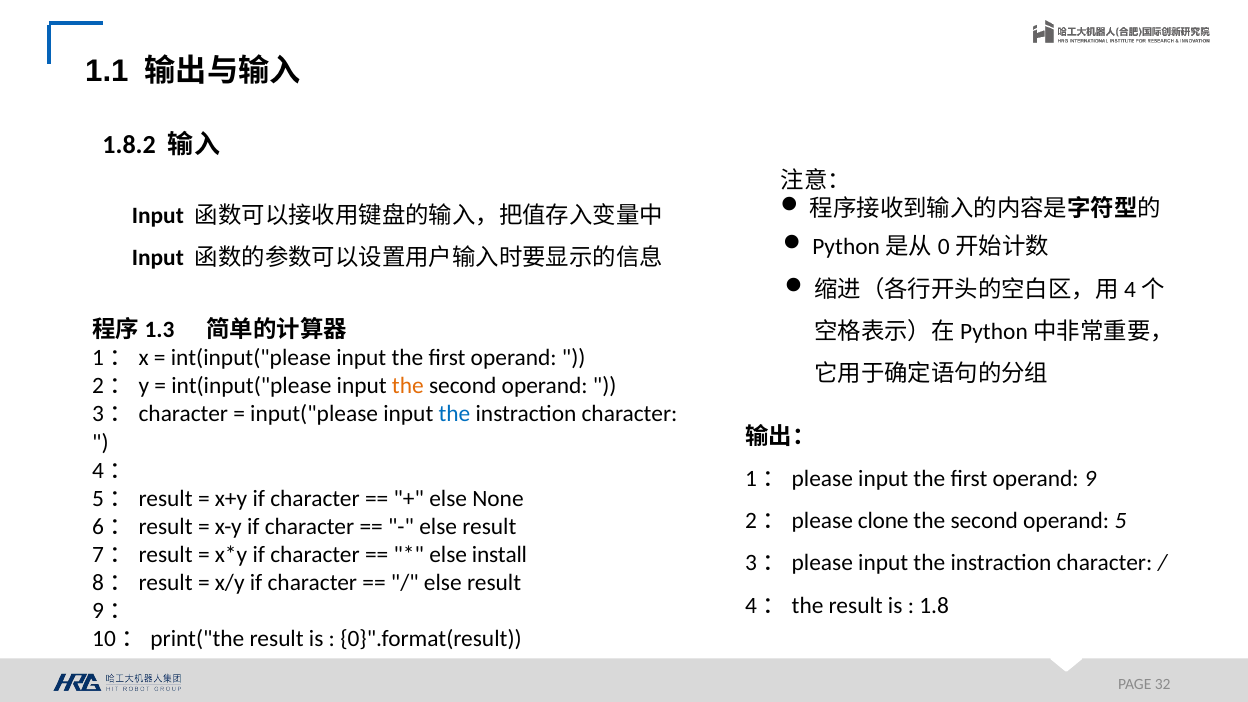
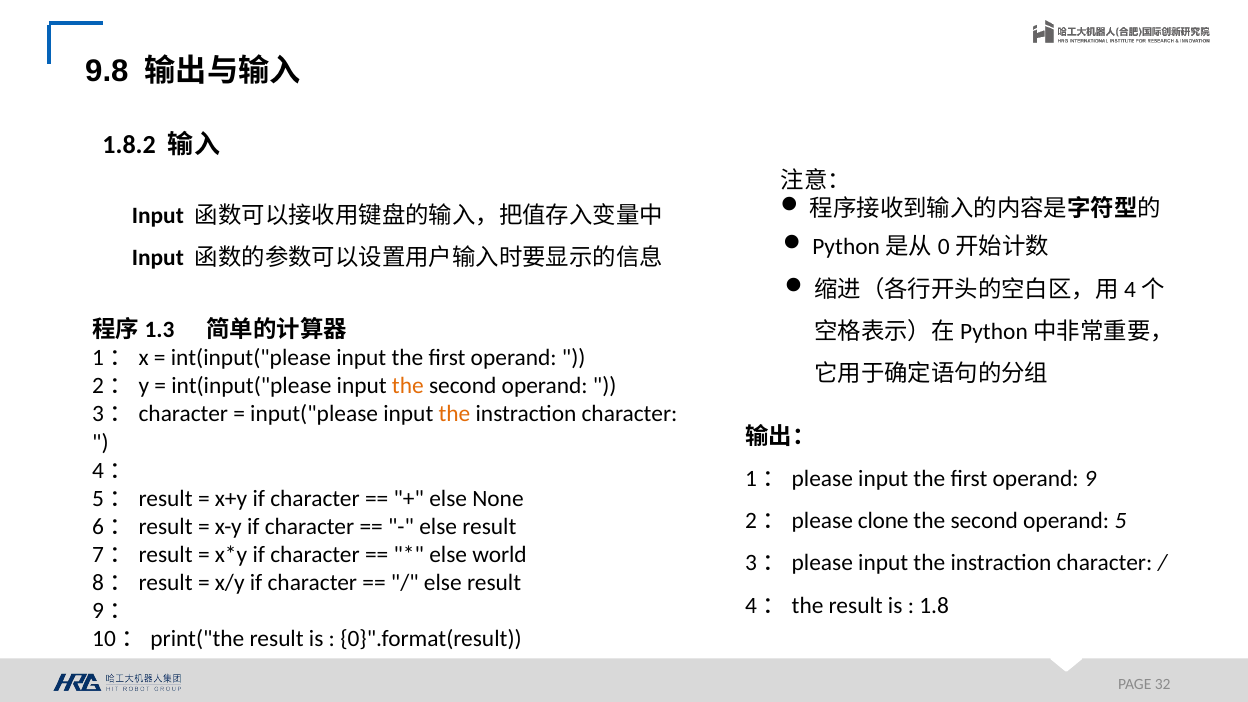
1.1: 1.1 -> 9.8
the at (454, 414) colour: blue -> orange
install: install -> world
